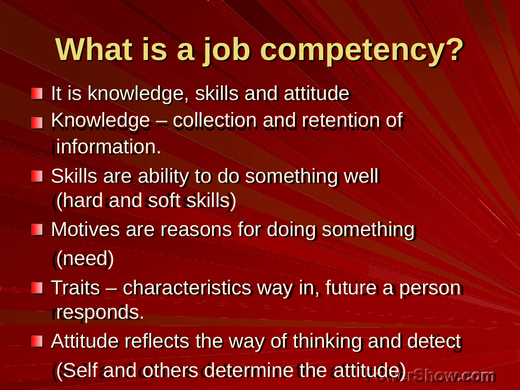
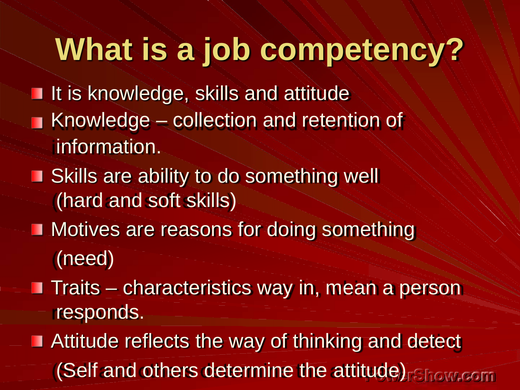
future: future -> mean
